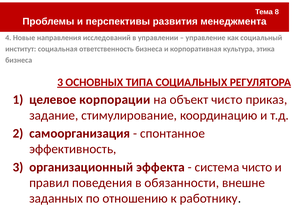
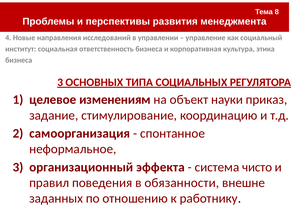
корпорации: корпорации -> изменениям
объект чисто: чисто -> науки
эффективность: эффективность -> неформальное
